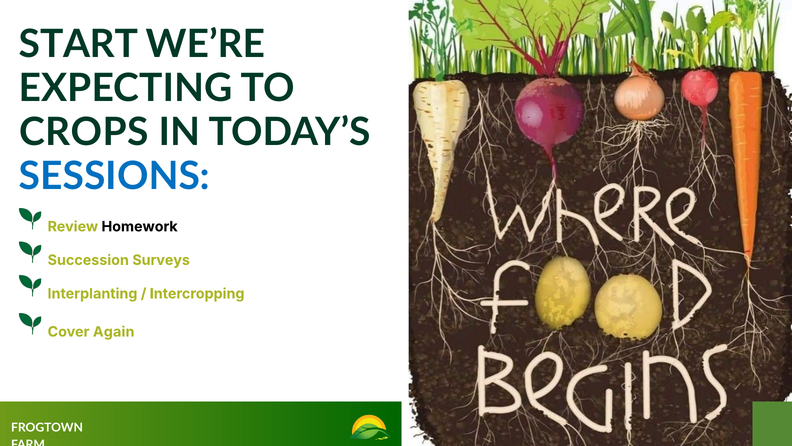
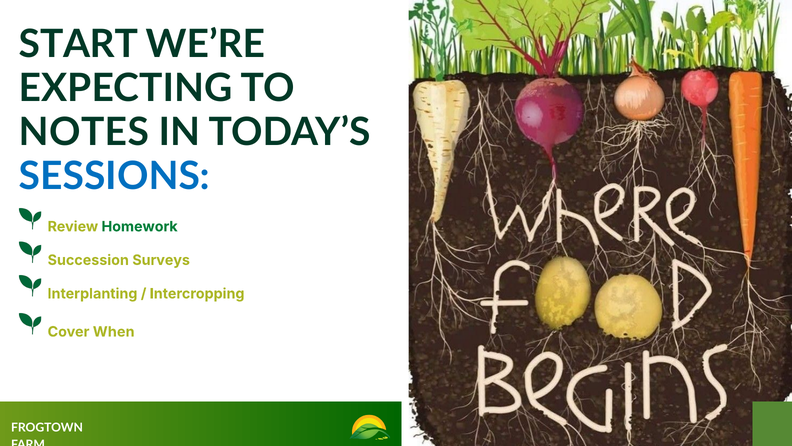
CROPS: CROPS -> NOTES
Homework colour: black -> green
Again: Again -> When
